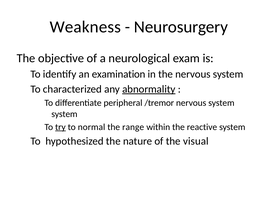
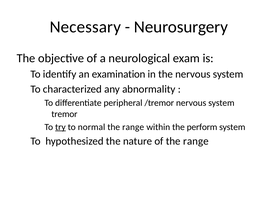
Weakness: Weakness -> Necessary
abnormality underline: present -> none
system at (64, 114): system -> tremor
reactive: reactive -> perform
of the visual: visual -> range
